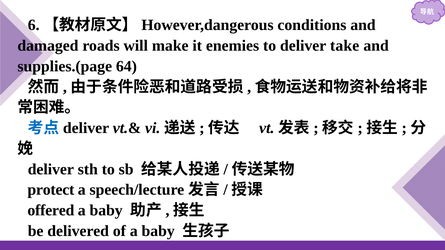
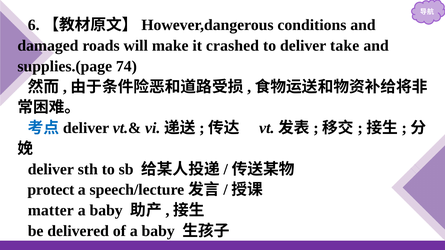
enemies: enemies -> crashed
64: 64 -> 74
offered: offered -> matter
